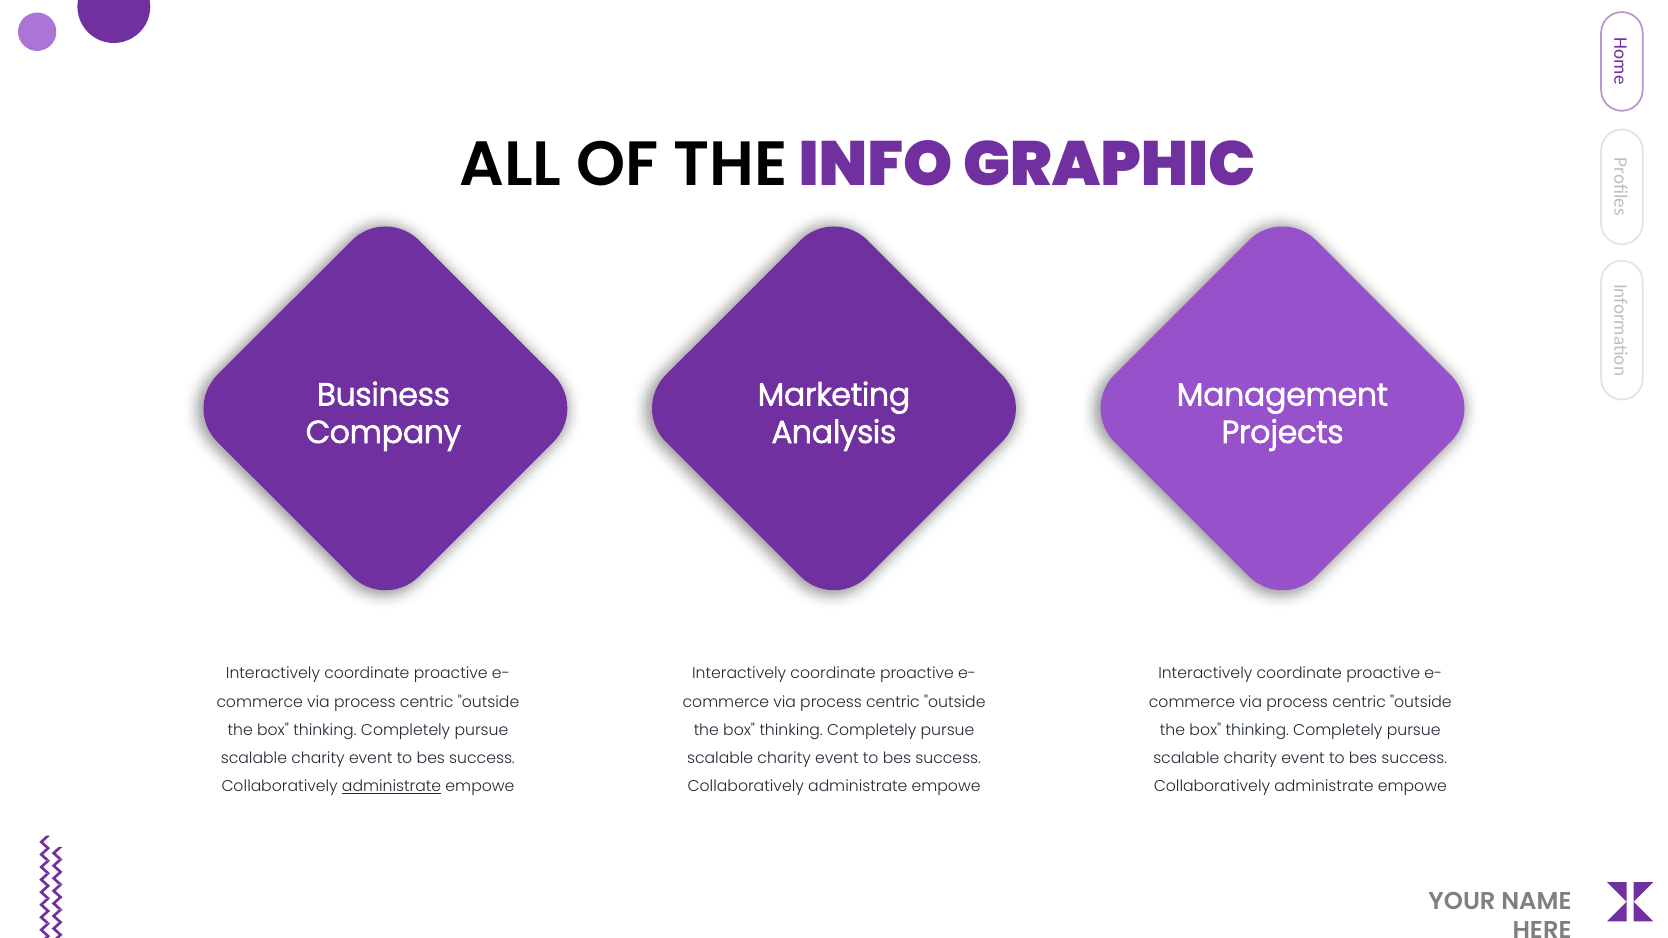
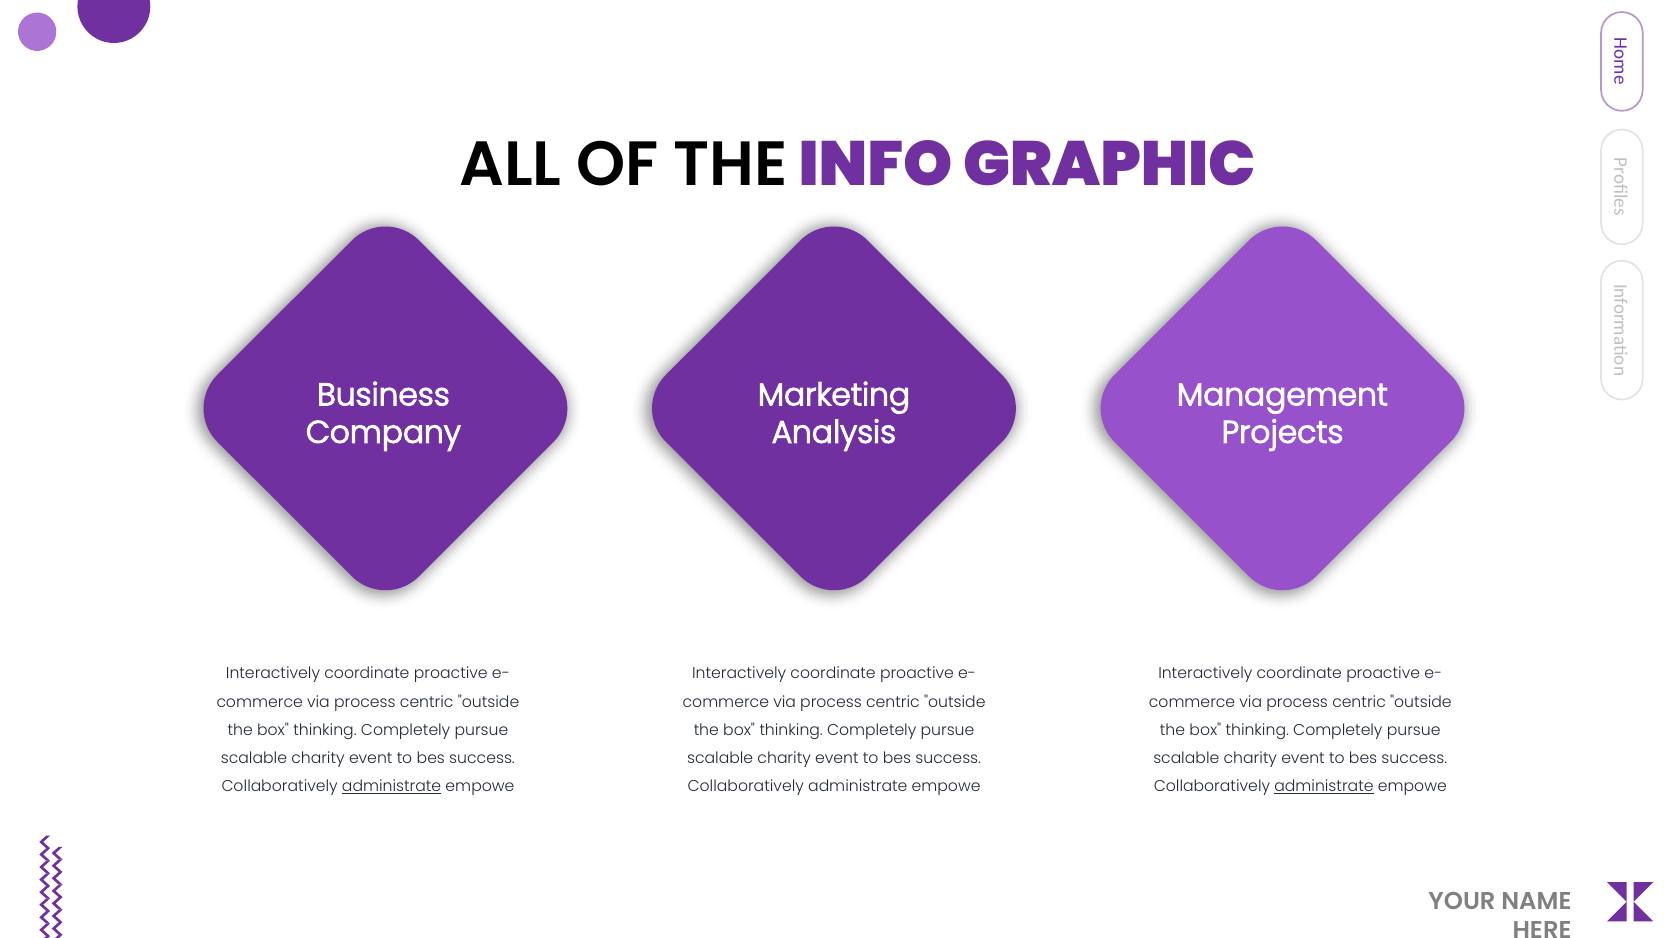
administrate at (1324, 787) underline: none -> present
